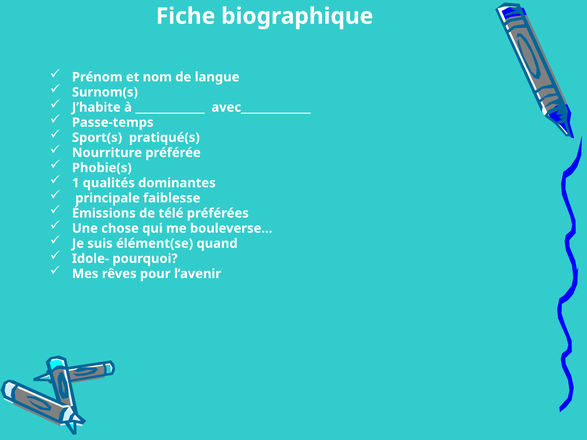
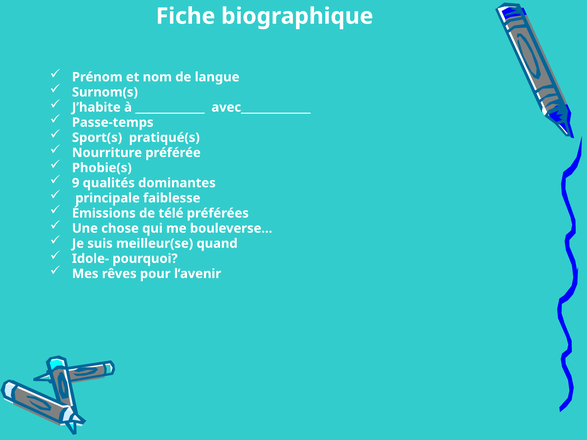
1: 1 -> 9
élément(se: élément(se -> meilleur(se
